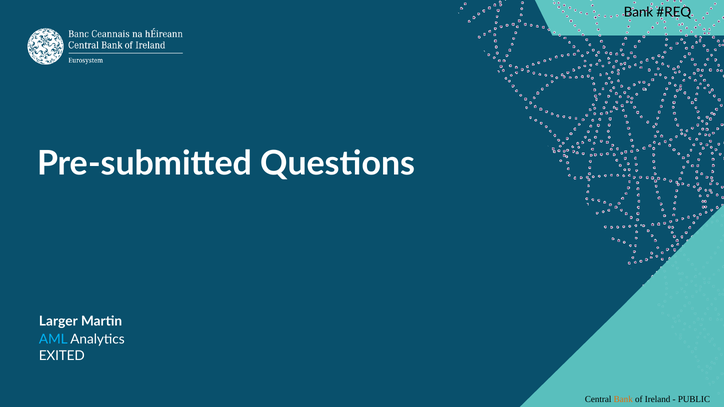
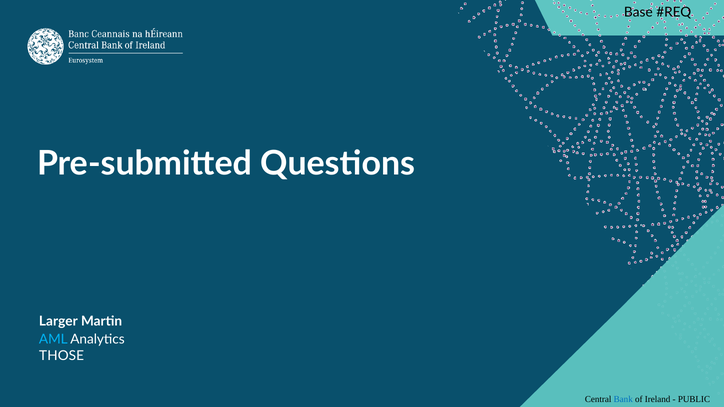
Bank at (638, 12): Bank -> Base
EXITED: EXITED -> THOSE
Bank at (623, 400) colour: orange -> blue
